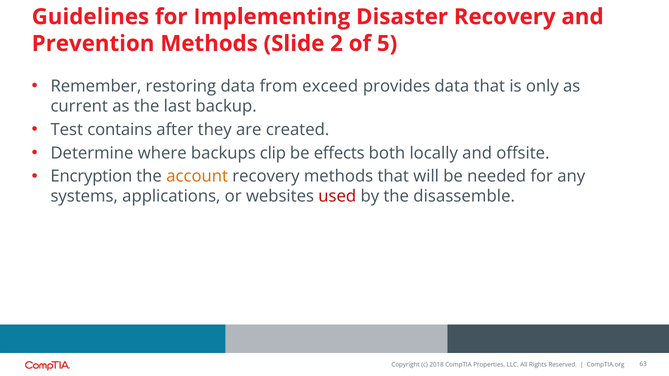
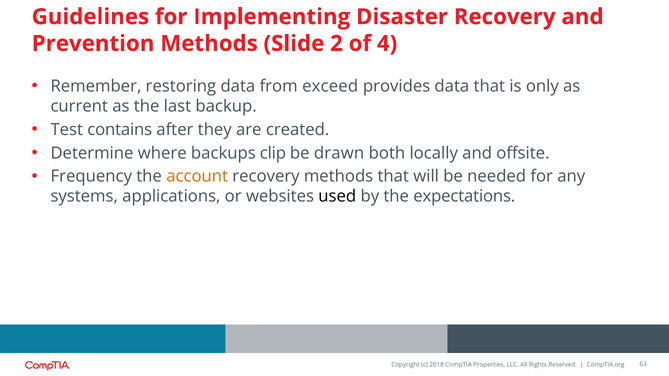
5: 5 -> 4
effects: effects -> drawn
Encryption: Encryption -> Frequency
used colour: red -> black
disassemble: disassemble -> expectations
